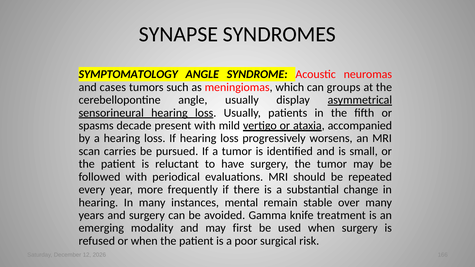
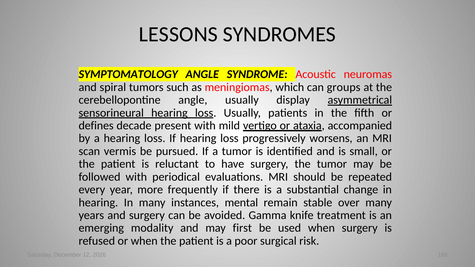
SYNAPSE: SYNAPSE -> LESSONS
cases: cases -> spiral
spasms: spasms -> defines
carries: carries -> vermis
